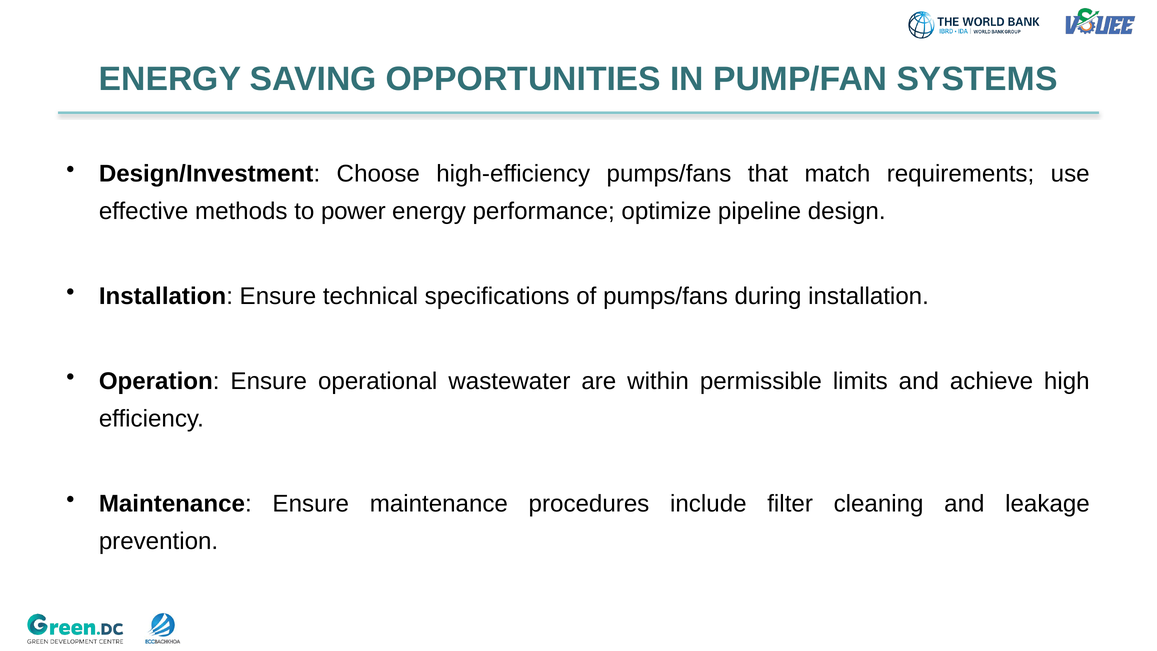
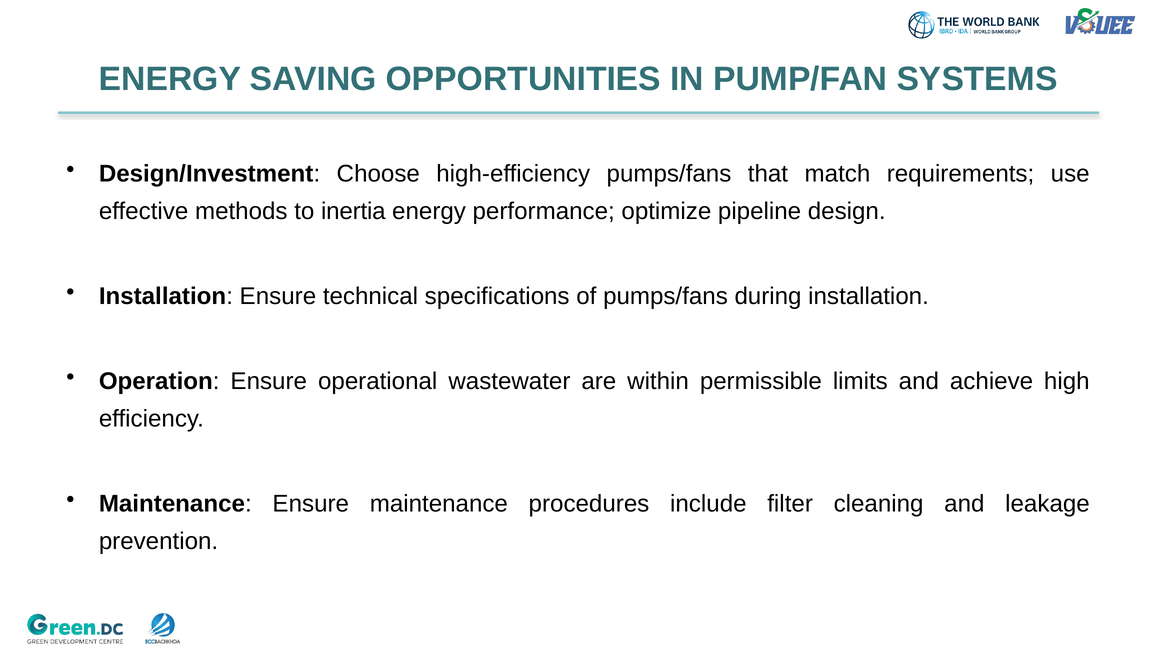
power: power -> inertia
